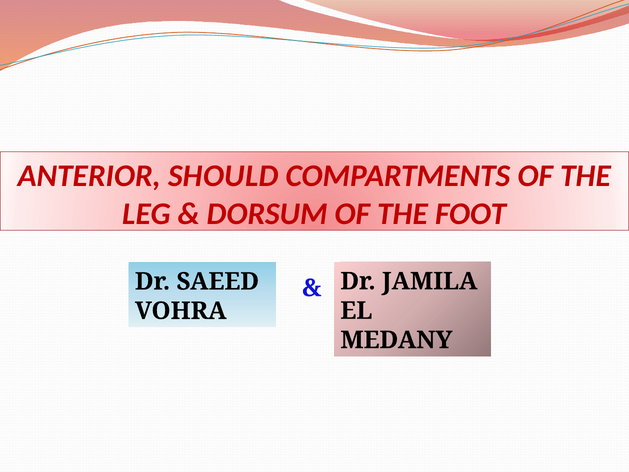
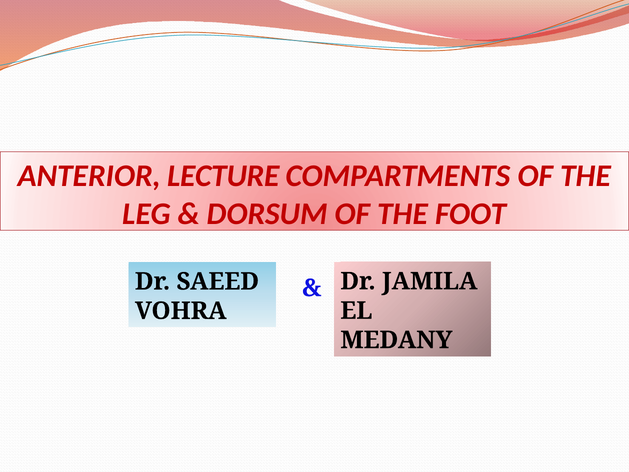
SHOULD: SHOULD -> LECTURE
